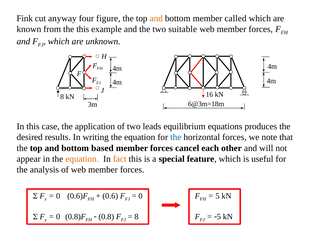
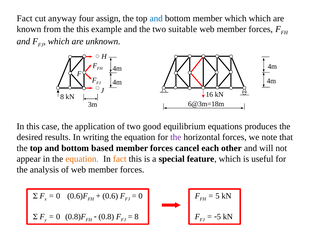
Fink at (25, 18): Fink -> Fact
figure: figure -> assign
and at (156, 18) colour: orange -> blue
member called: called -> which
leads: leads -> good
the at (176, 137) colour: blue -> purple
